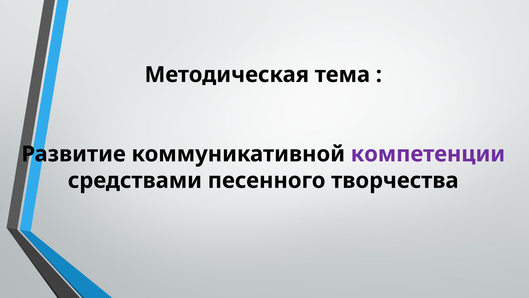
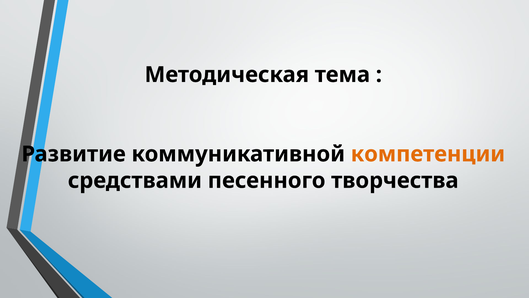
компетенции colour: purple -> orange
